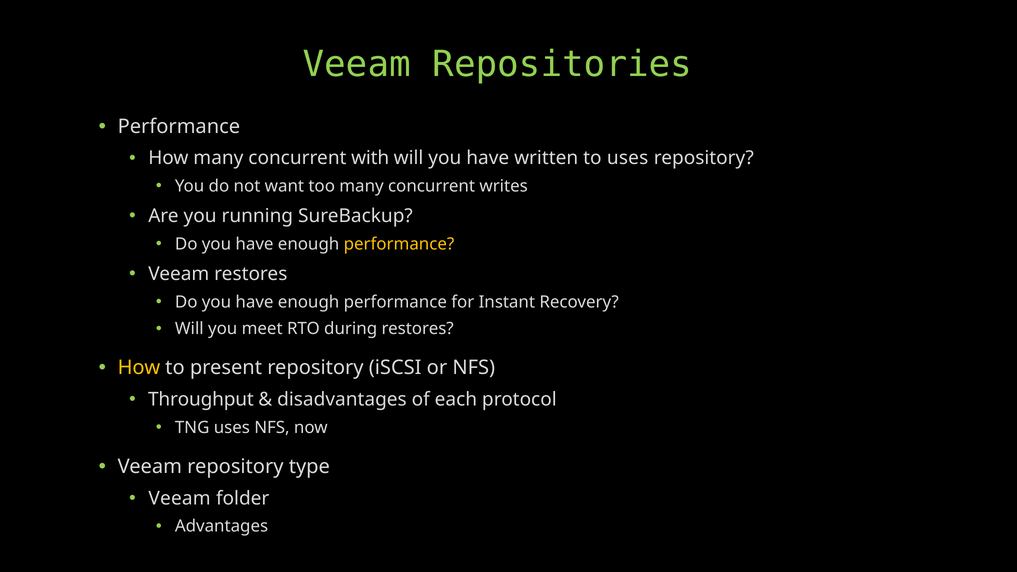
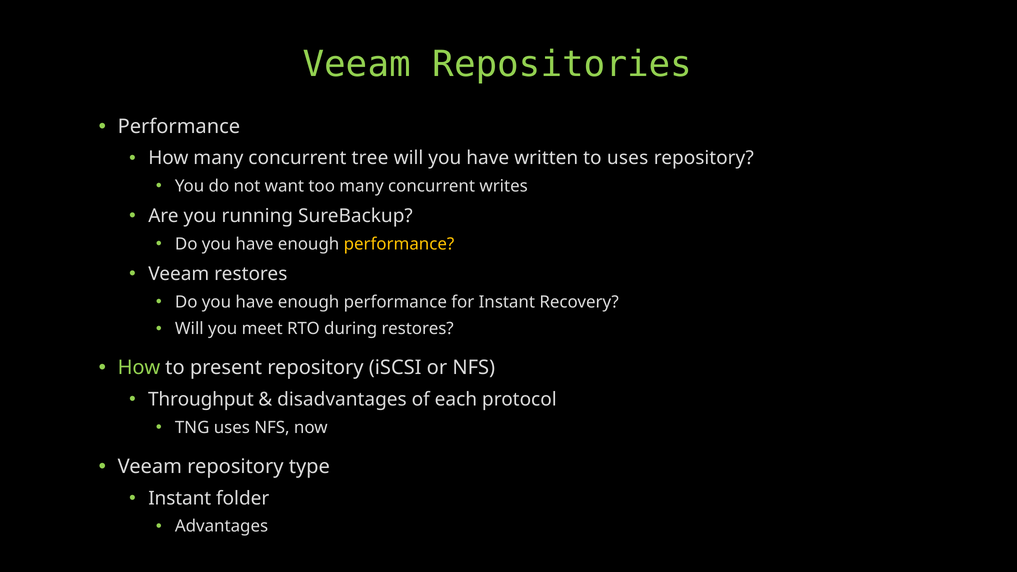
with: with -> tree
How at (139, 368) colour: yellow -> light green
Veeam at (180, 498): Veeam -> Instant
